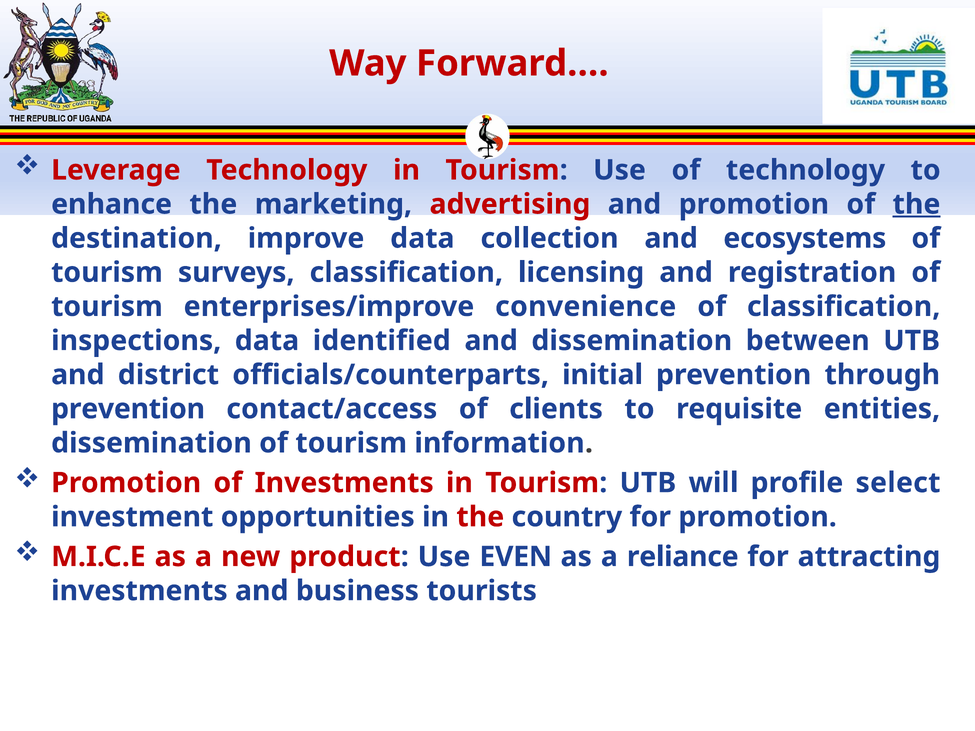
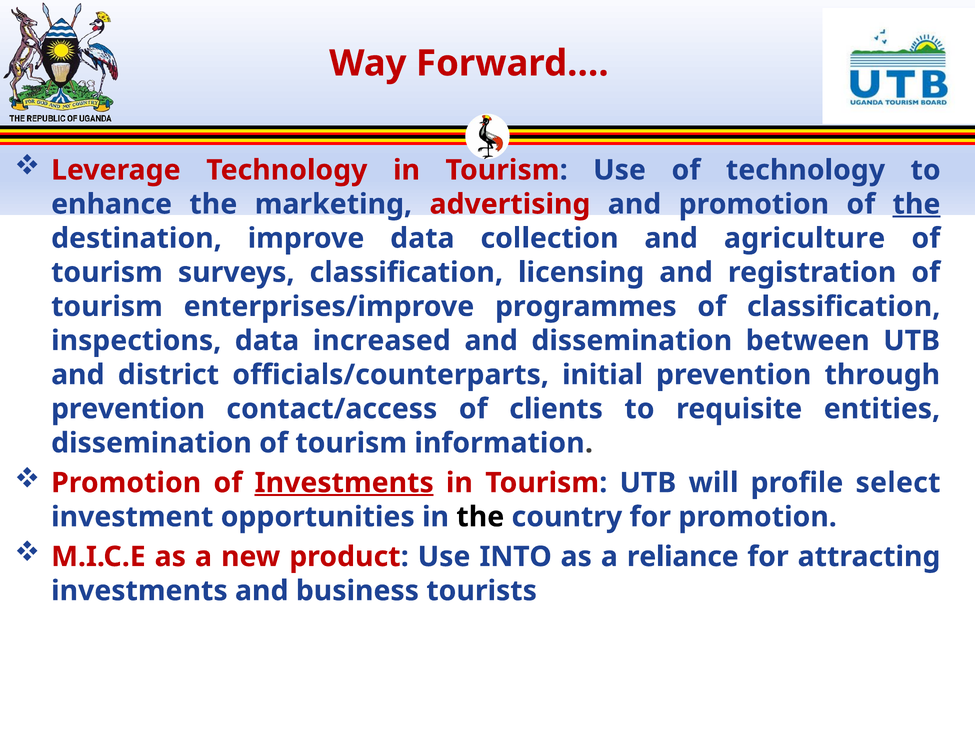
ecosystems: ecosystems -> agriculture
convenience: convenience -> programmes
identified: identified -> increased
Investments at (344, 483) underline: none -> present
the at (480, 517) colour: red -> black
EVEN: EVEN -> INTO
